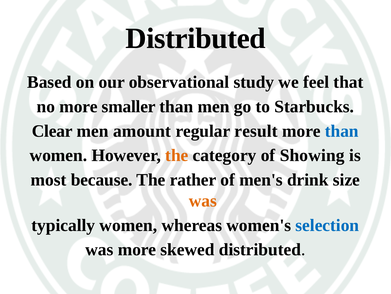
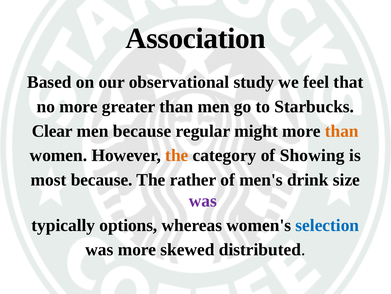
Distributed at (196, 38): Distributed -> Association
smaller: smaller -> greater
men amount: amount -> because
result: result -> might
than at (342, 131) colour: blue -> orange
was at (203, 200) colour: orange -> purple
typically women: women -> options
